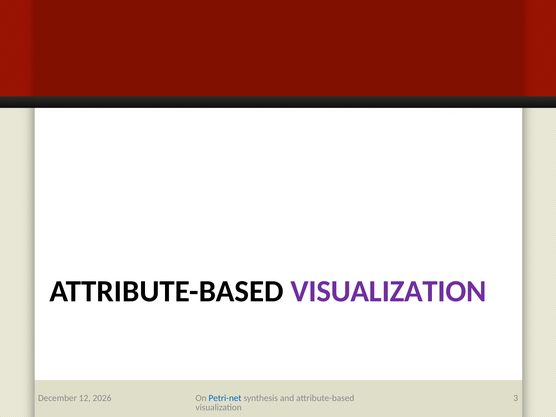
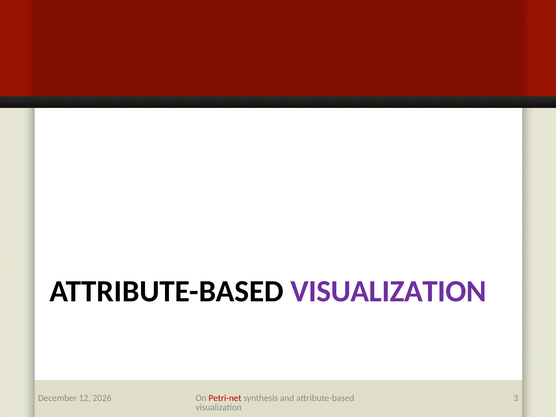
Petri-net colour: blue -> red
